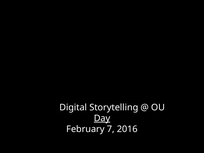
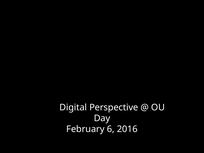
Digital Storytelling: Storytelling -> Perspective
Day underline: present -> none
7: 7 -> 6
